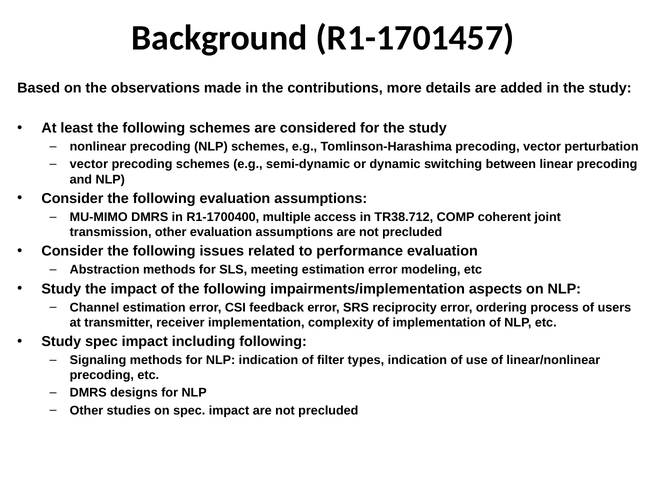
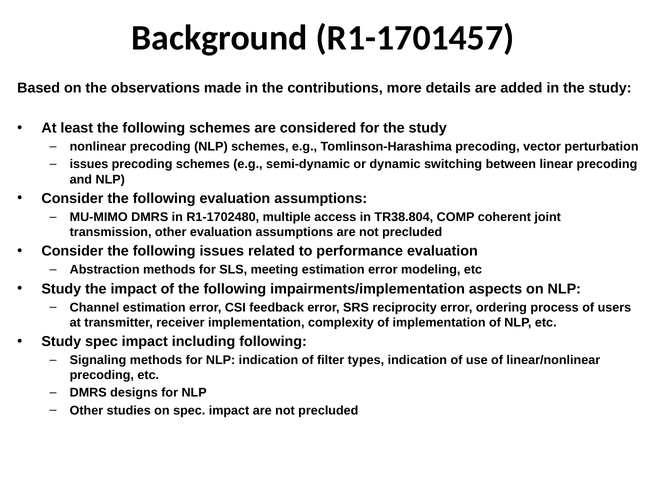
vector at (89, 165): vector -> issues
R1-1700400: R1-1700400 -> R1-1702480
TR38.712: TR38.712 -> TR38.804
